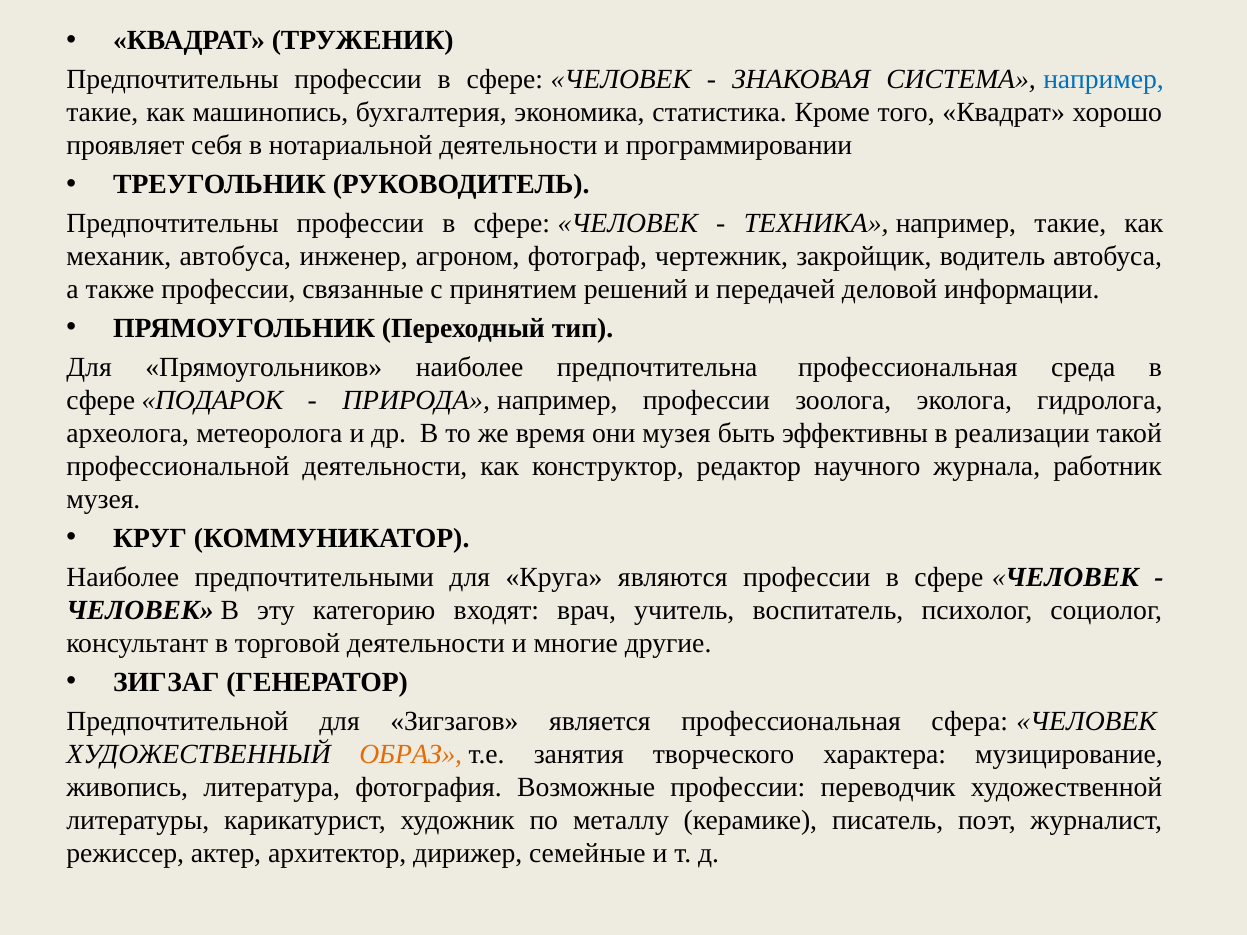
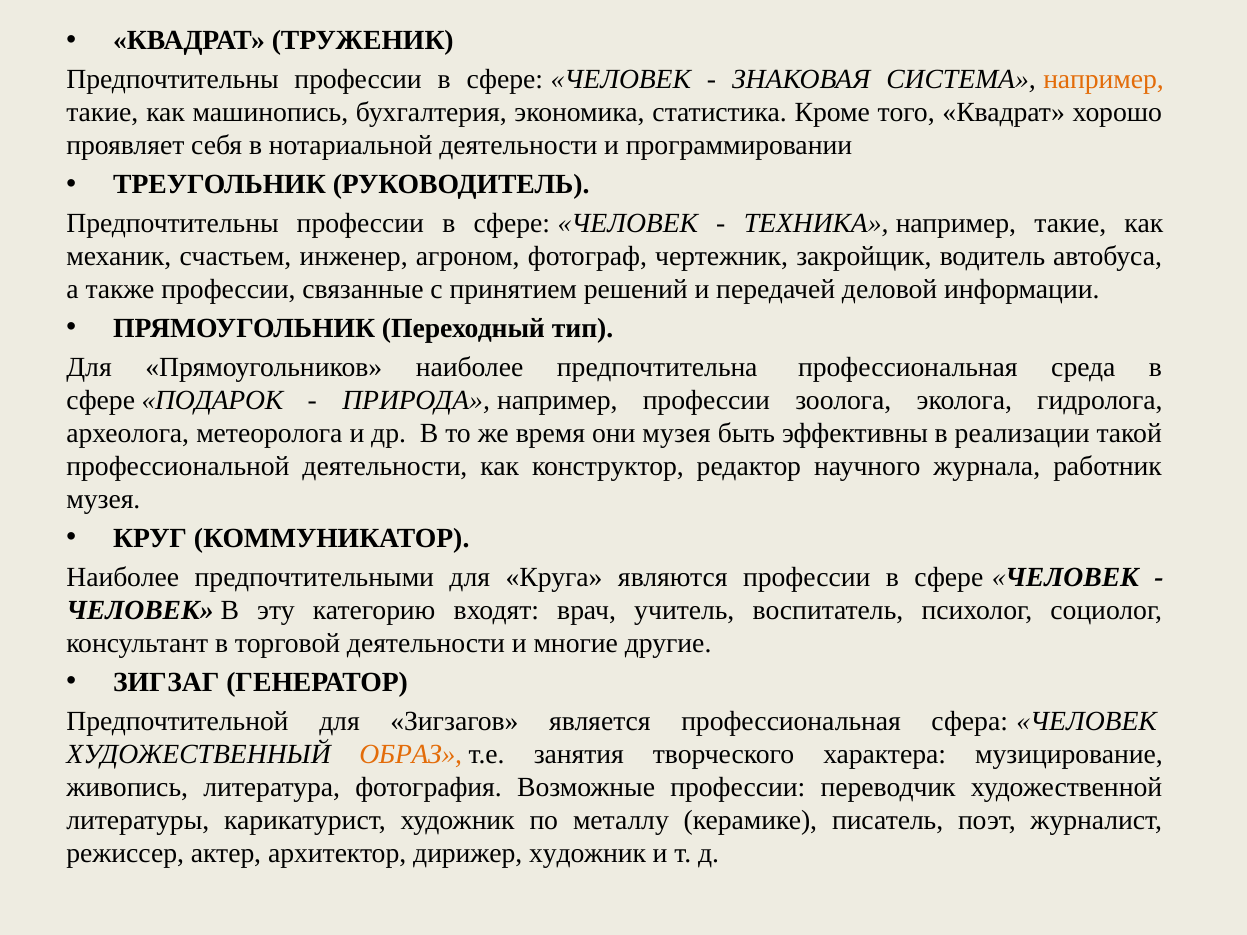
например at (1103, 79) colour: blue -> orange
механик автобуса: автобуса -> счастьем
дирижер семейные: семейные -> художник
